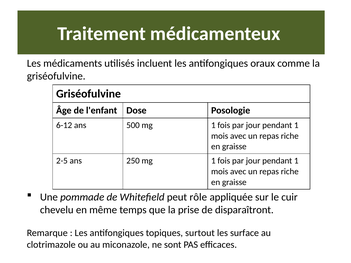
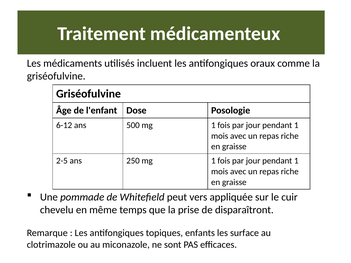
rôle: rôle -> vers
surtout: surtout -> enfants
